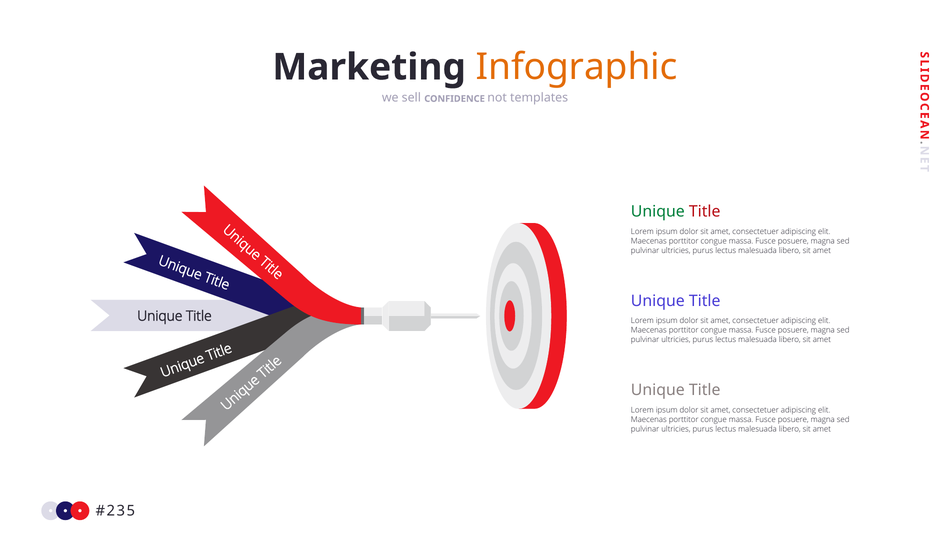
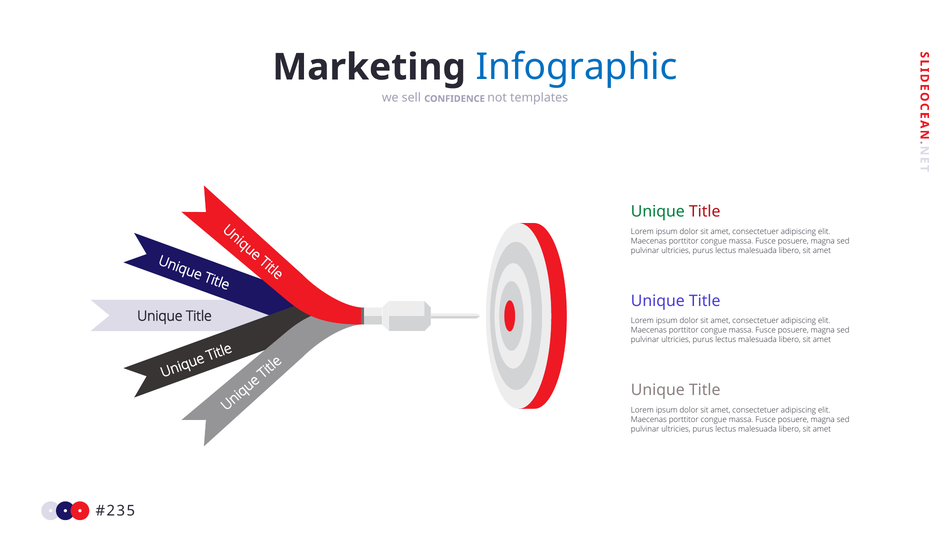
Infographic colour: orange -> blue
